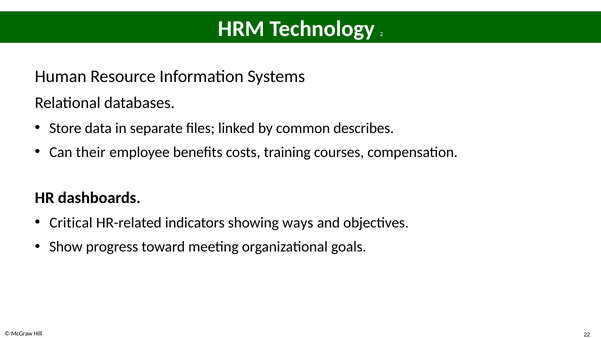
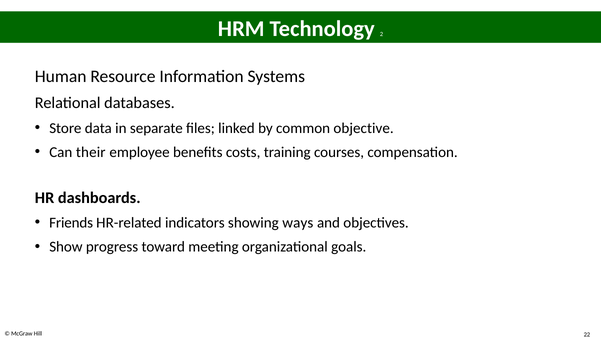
describes: describes -> objective
Critical: Critical -> Friends
